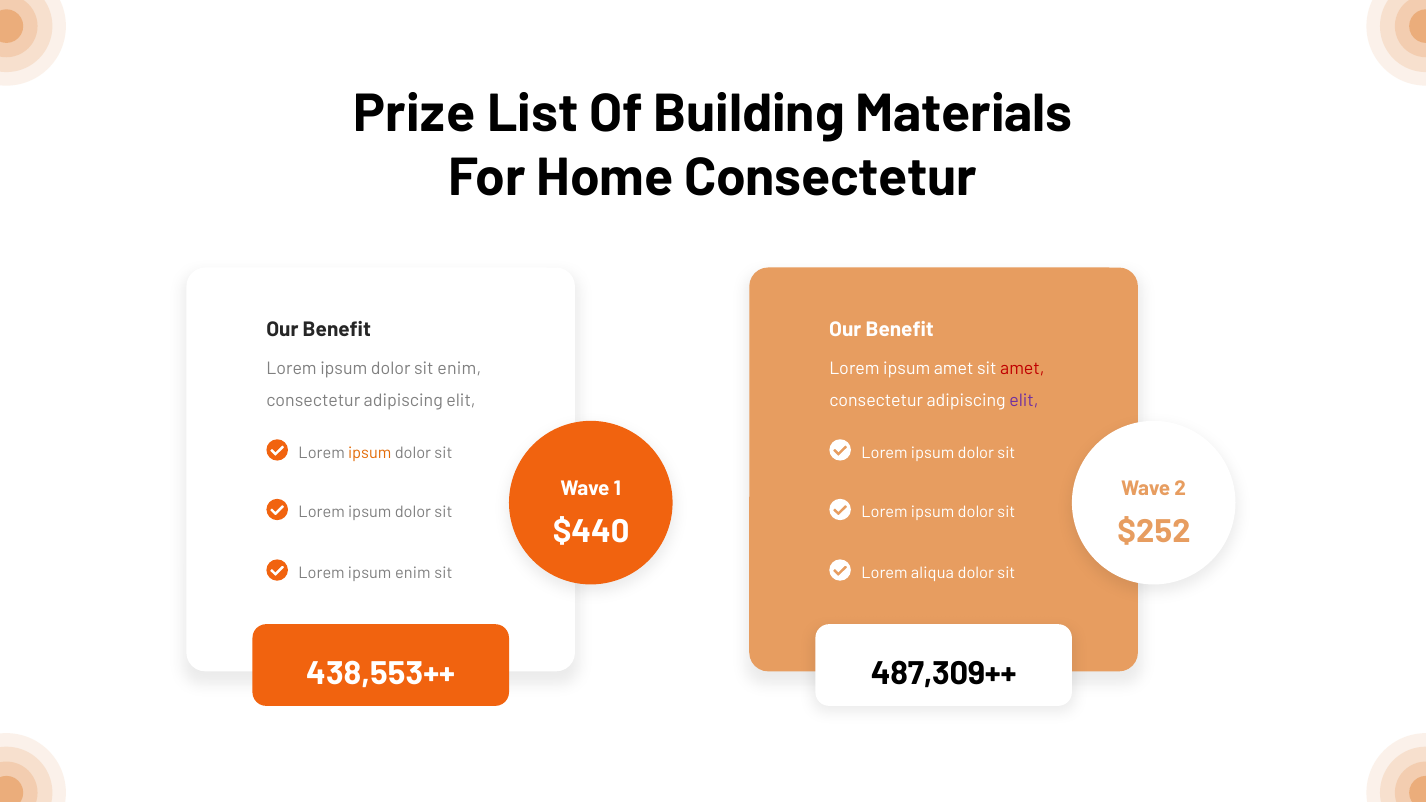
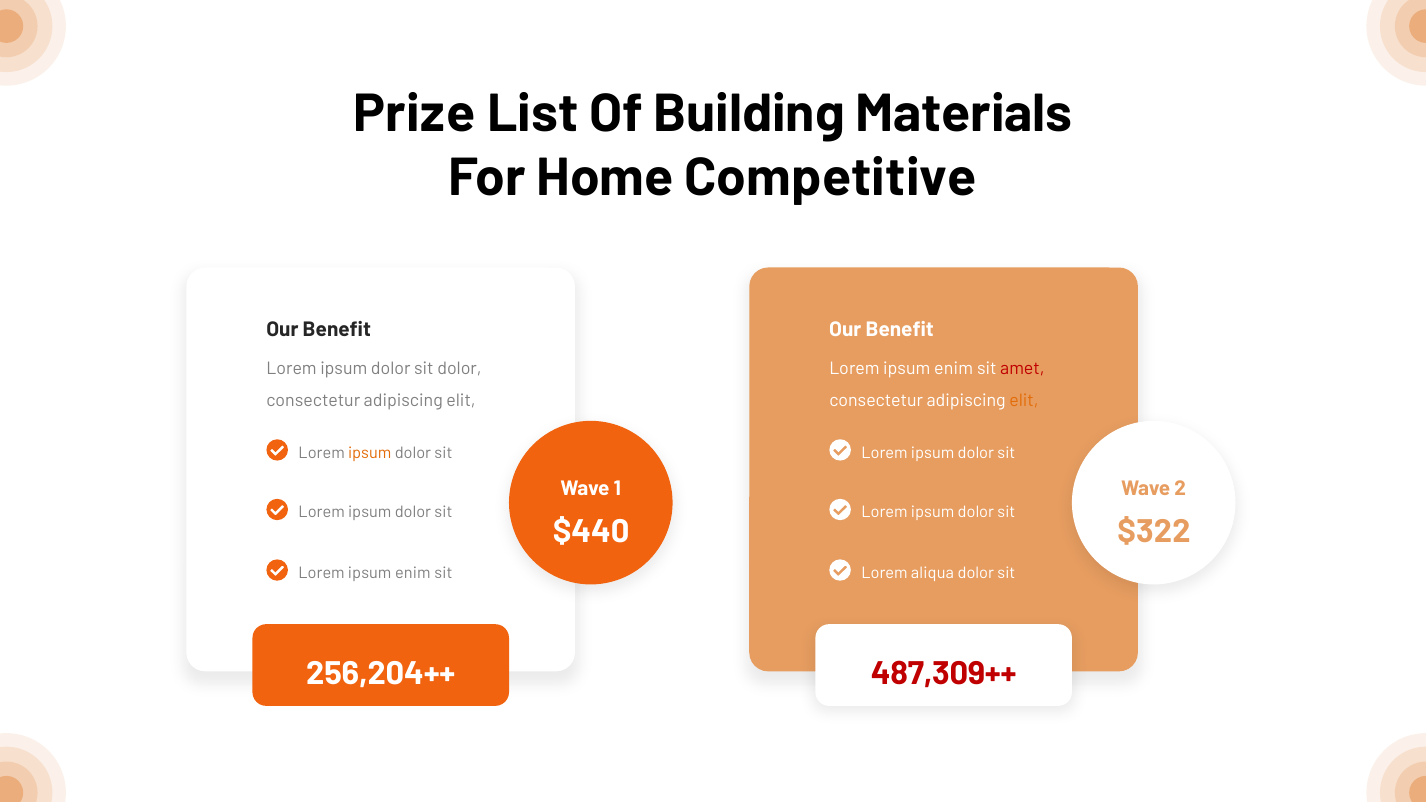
Home Consectetur: Consectetur -> Competitive
sit enim: enim -> dolor
amet at (954, 369): amet -> enim
elit at (1024, 401) colour: purple -> orange
$252: $252 -> $322
438,553++: 438,553++ -> 256,204++
487,309++ colour: black -> red
